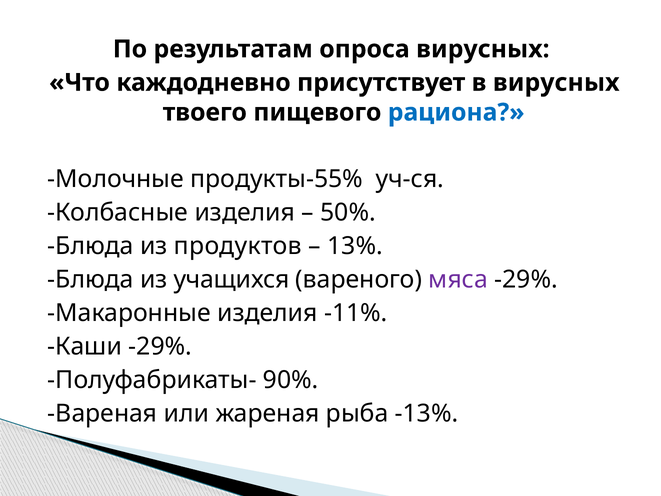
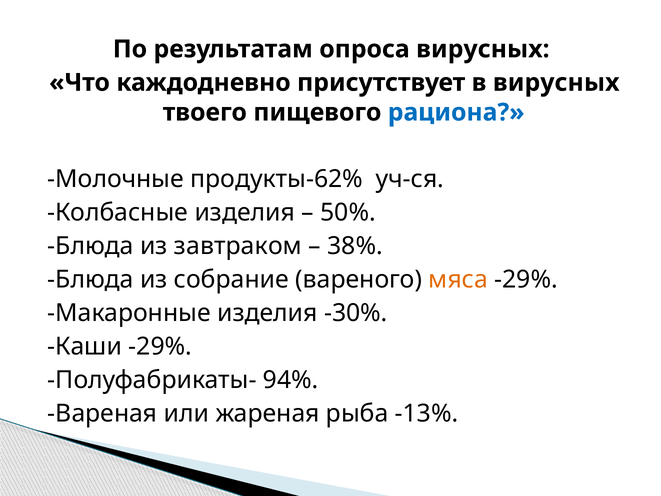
продукты-55%: продукты-55% -> продукты-62%
продуктов: продуктов -> завтраком
13%: 13% -> 38%
учащихся: учащихся -> собрание
мяса colour: purple -> orange
-11%: -11% -> -30%
90%: 90% -> 94%
